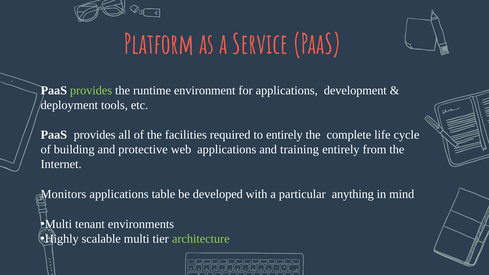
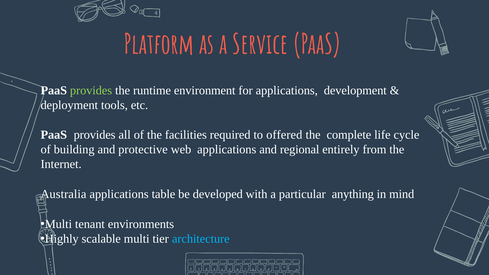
to entirely: entirely -> offered
training: training -> regional
Monitors: Monitors -> Australia
architecture colour: light green -> light blue
